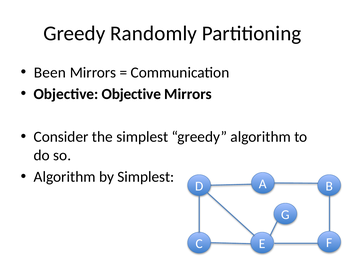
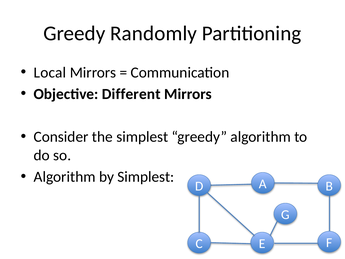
Been: Been -> Local
Objective Objective: Objective -> Different
